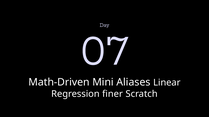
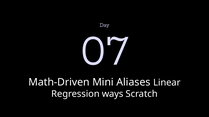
finer: finer -> ways
